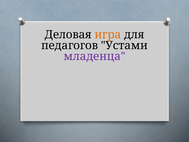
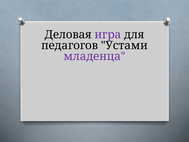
игра colour: orange -> purple
